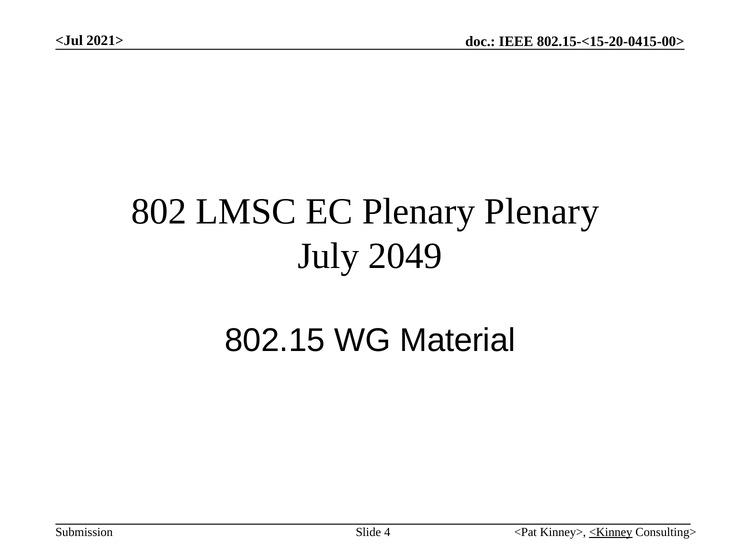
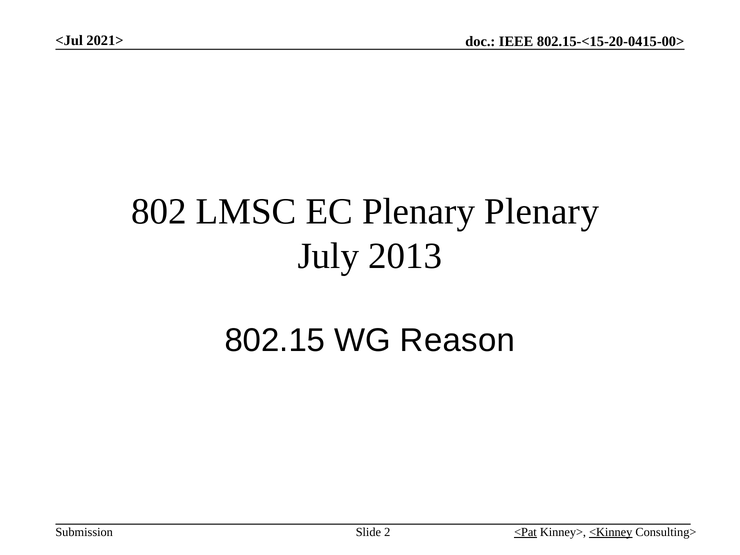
2049: 2049 -> 2013
Material: Material -> Reason
<Pat underline: none -> present
4: 4 -> 2
